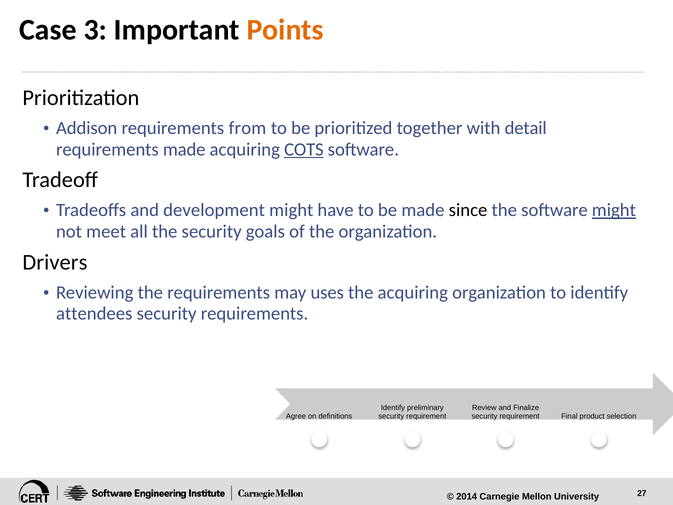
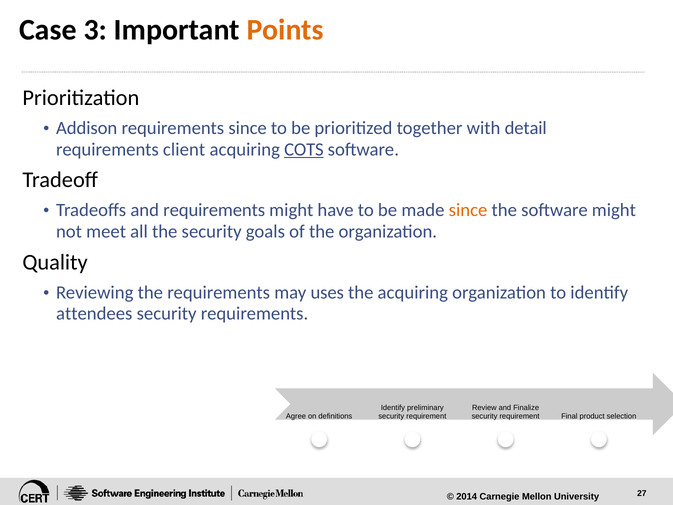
requirements from: from -> since
requirements made: made -> client
and development: development -> requirements
since at (468, 210) colour: black -> orange
might at (614, 210) underline: present -> none
Drivers: Drivers -> Quality
